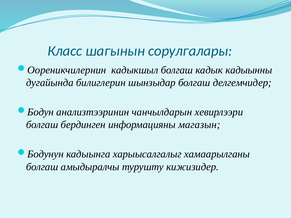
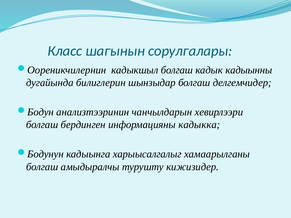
магазын: магазын -> кадыкка
